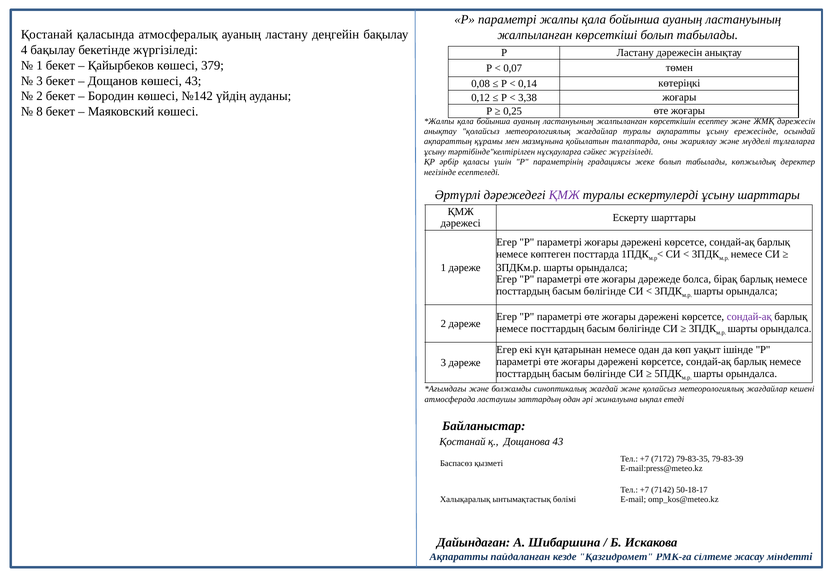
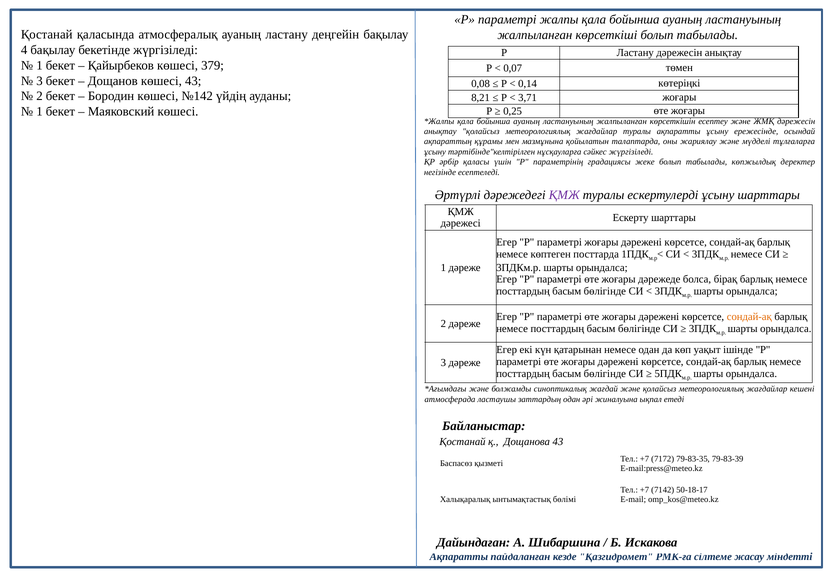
0,12: 0,12 -> 8,21
3,38: 3,38 -> 3,71
8 at (39, 112): 8 -> 1
сондай-ақ at (749, 317) colour: purple -> orange
